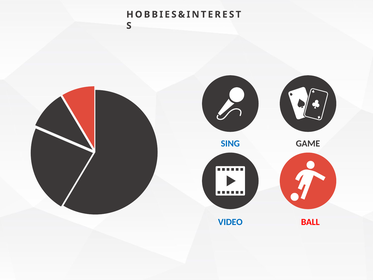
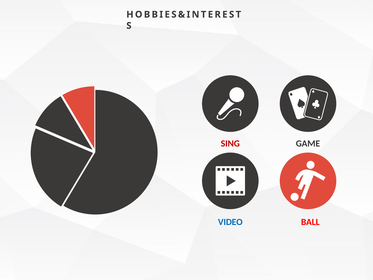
SING colour: blue -> red
